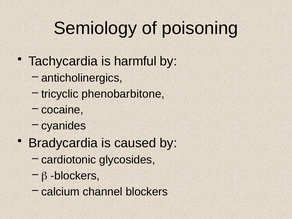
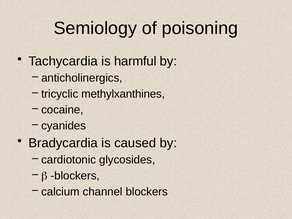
phenobarbitone: phenobarbitone -> methylxanthines
